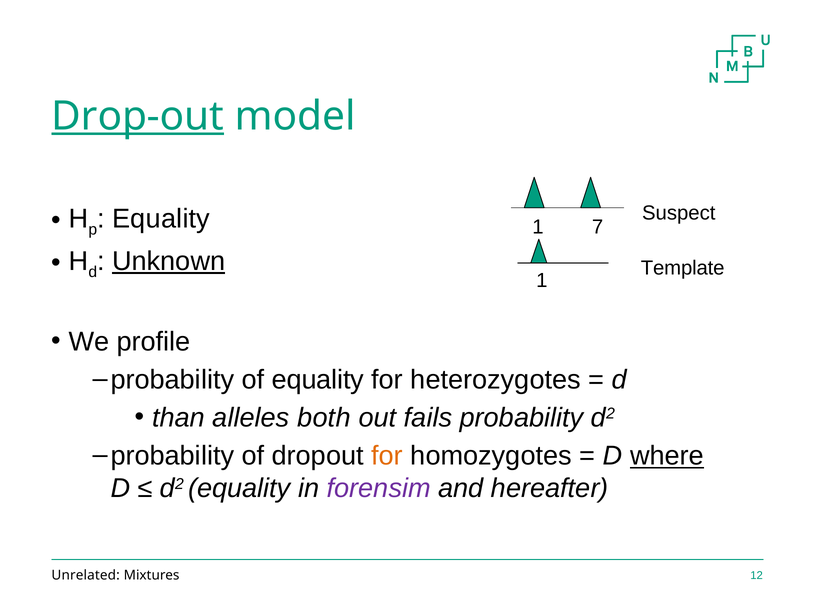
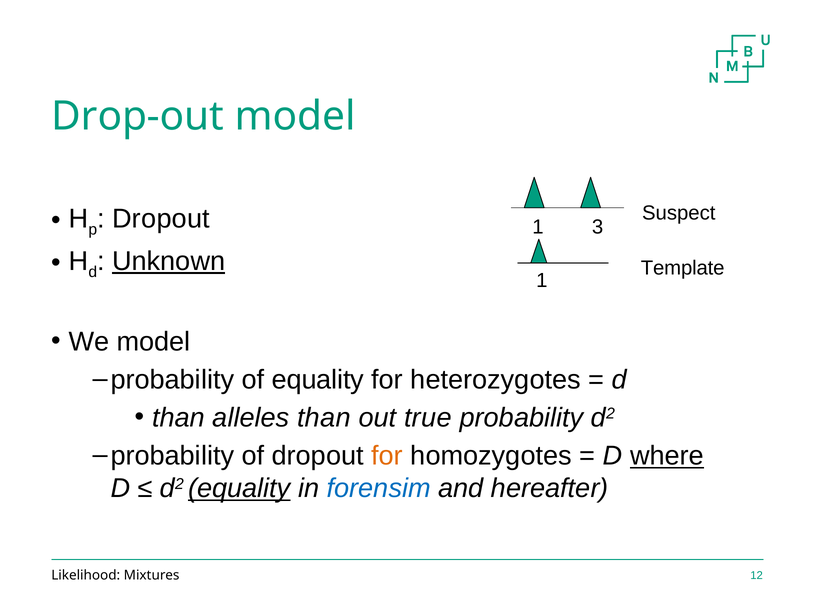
Drop-out underline: present -> none
Equality at (161, 219): Equality -> Dropout
7: 7 -> 3
We profile: profile -> model
alleles both: both -> than
fails: fails -> true
equality at (239, 488) underline: none -> present
forensim colour: purple -> blue
Unrelated: Unrelated -> Likelihood
